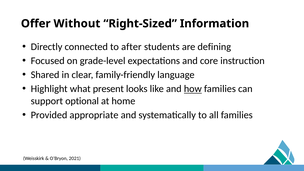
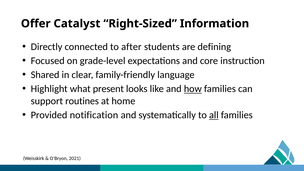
Without: Without -> Catalyst
optional: optional -> routines
appropriate: appropriate -> notification
all underline: none -> present
